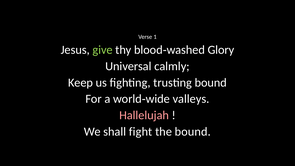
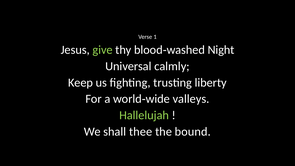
Glory: Glory -> Night
trusting bound: bound -> liberty
Hallelujah colour: pink -> light green
fight: fight -> thee
